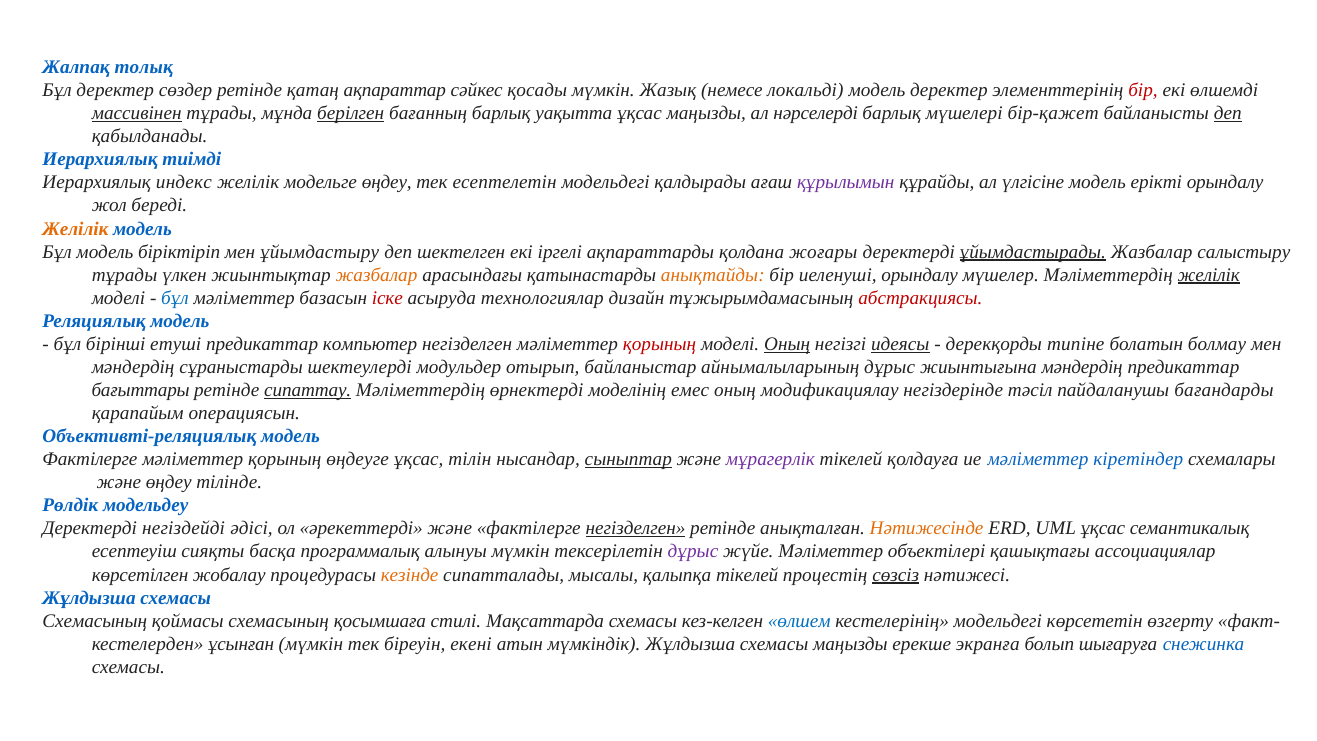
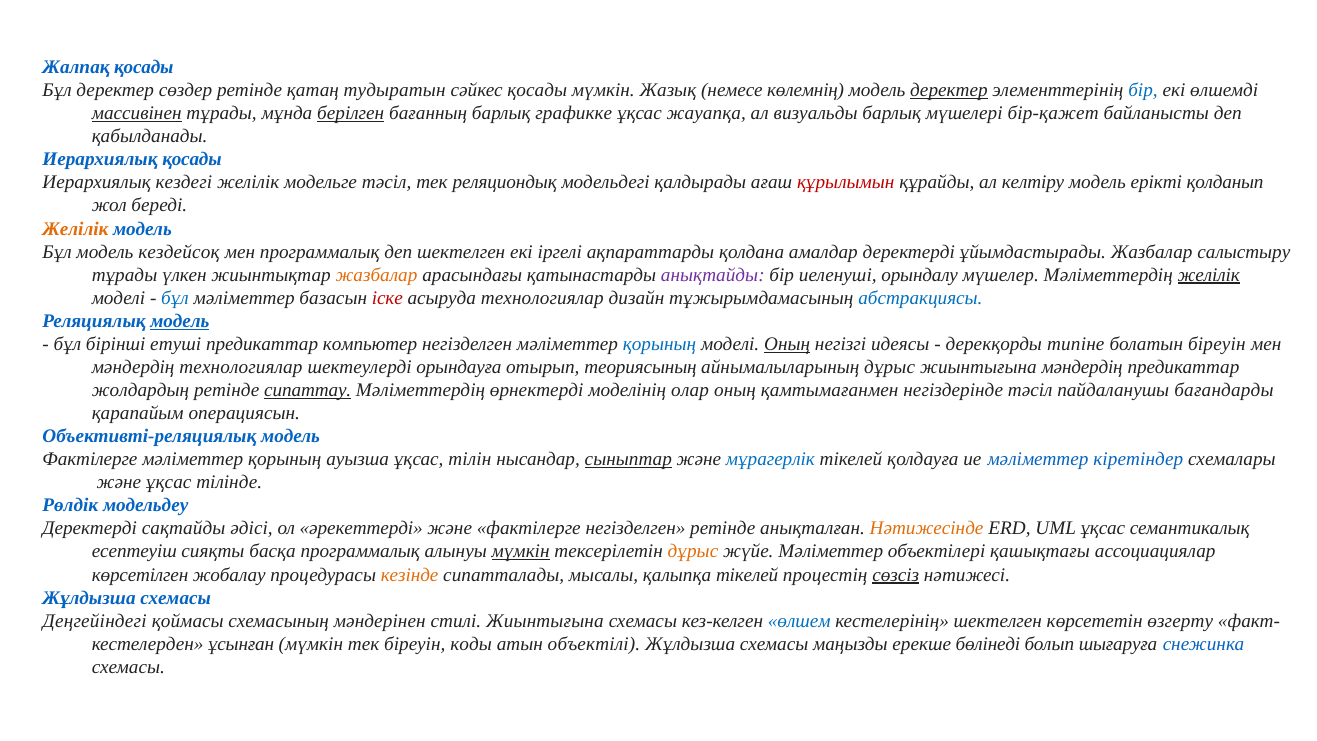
Жалпақ толық: толық -> қосады
ақпараттар: ақпараттар -> тудыратын
локальді: локальді -> көлемнің
деректер at (949, 90) underline: none -> present
бір at (1143, 90) colour: red -> blue
уақытта: уақытта -> графикке
ұқсас маңызды: маңызды -> жауапқа
нәрселерді: нәрселерді -> визуальды
деп at (1228, 113) underline: present -> none
Иерархиялық тиімді: тиімді -> қосады
индекс: индекс -> кездегі
модельге өңдеу: өңдеу -> тәсіл
есептелетін: есептелетін -> реляциондық
құрылымын colour: purple -> red
үлгісіне: үлгісіне -> келтіру
ерікті орындалу: орындалу -> қолданып
біріктіріп: біріктіріп -> кездейсоқ
мен ұйымдастыру: ұйымдастыру -> программалық
жоғары: жоғары -> амалдар
ұйымдастырады underline: present -> none
анықтайды colour: orange -> purple
абстракциясы colour: red -> blue
модель at (180, 321) underline: none -> present
қорының at (660, 344) colour: red -> blue
идеясы underline: present -> none
болатын болмау: болмау -> біреуін
мәндердің сұраныстарды: сұраныстарды -> технологиялар
модульдер: модульдер -> орындауға
байланыстар: байланыстар -> теориясының
бағыттары: бағыттары -> жолдардың
емес: емес -> олар
модификациялау: модификациялау -> қамтымағанмен
өңдеуге: өңдеуге -> ауызша
мұрагерлік colour: purple -> blue
және өңдеу: өңдеу -> ұқсас
негіздейді: негіздейді -> сақтайды
негізделген at (636, 528) underline: present -> none
мүмкін at (521, 551) underline: none -> present
дұрыс at (693, 551) colour: purple -> orange
Схемасының at (95, 621): Схемасының -> Деңгейіндегі
қосымшаға: қосымшаға -> мәндерінен
стилі Мақсаттарда: Мақсаттарда -> Жиынтығына
кестелерінің модельдегі: модельдегі -> шектелген
екені: екені -> коды
мүмкіндік: мүмкіндік -> объектілі
экранға: экранға -> бөлінеді
